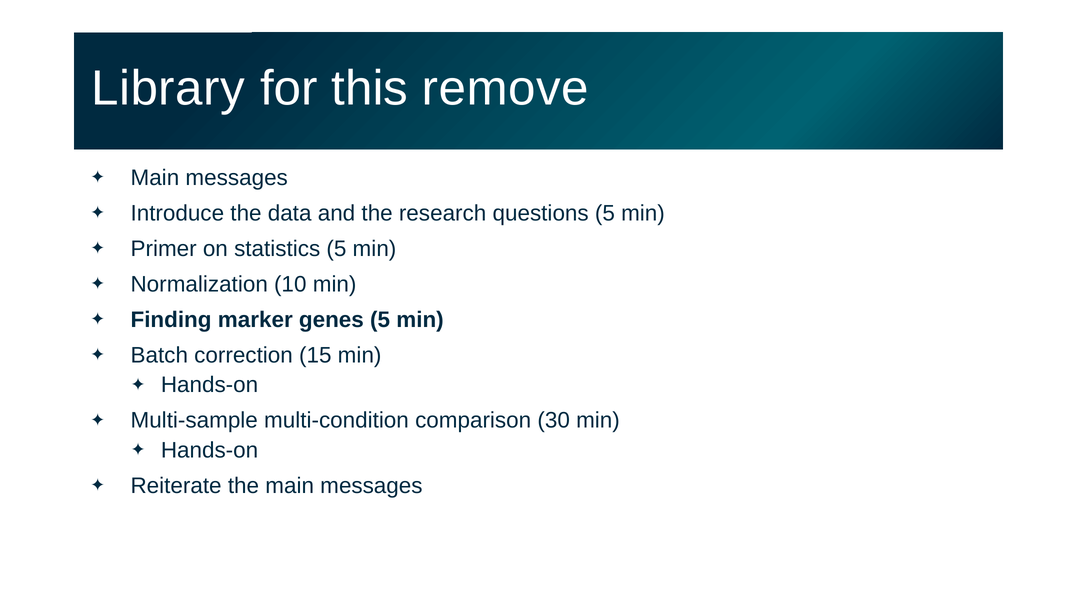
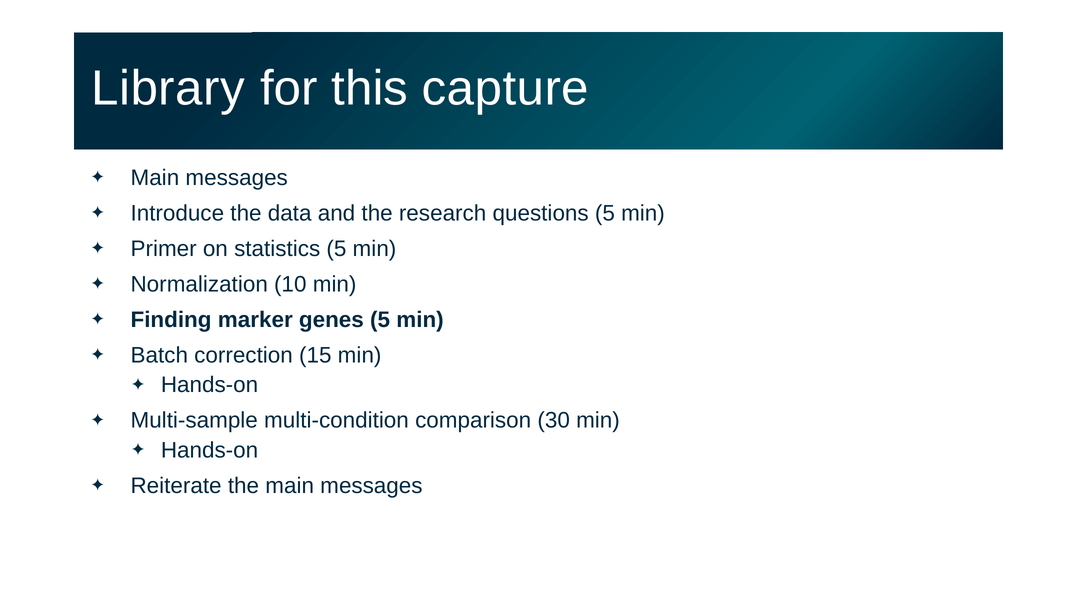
remove: remove -> capture
